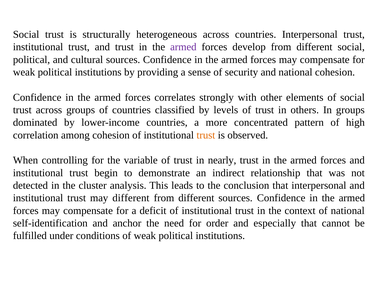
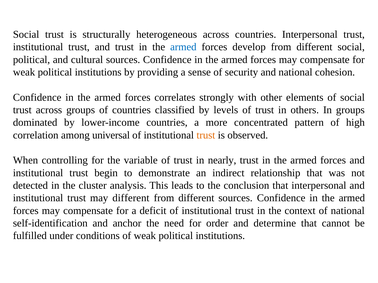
armed at (183, 47) colour: purple -> blue
among cohesion: cohesion -> universal
especially: especially -> determine
